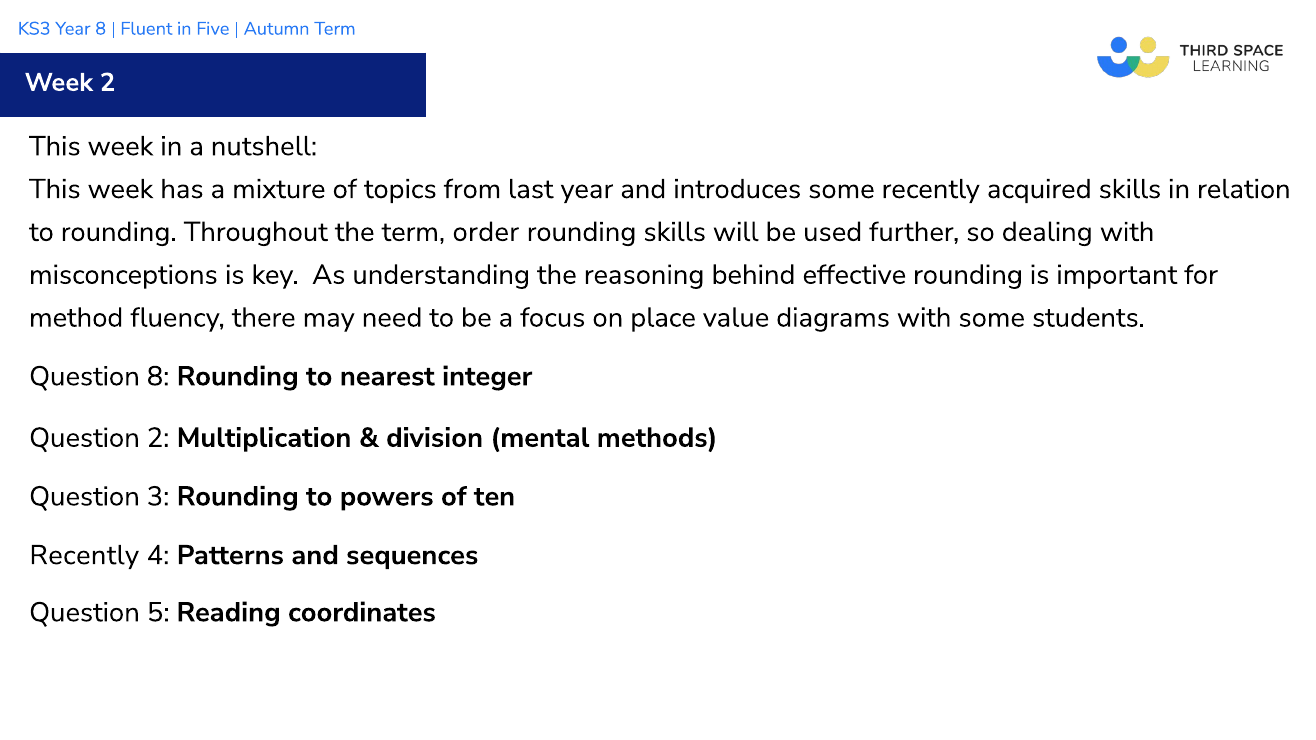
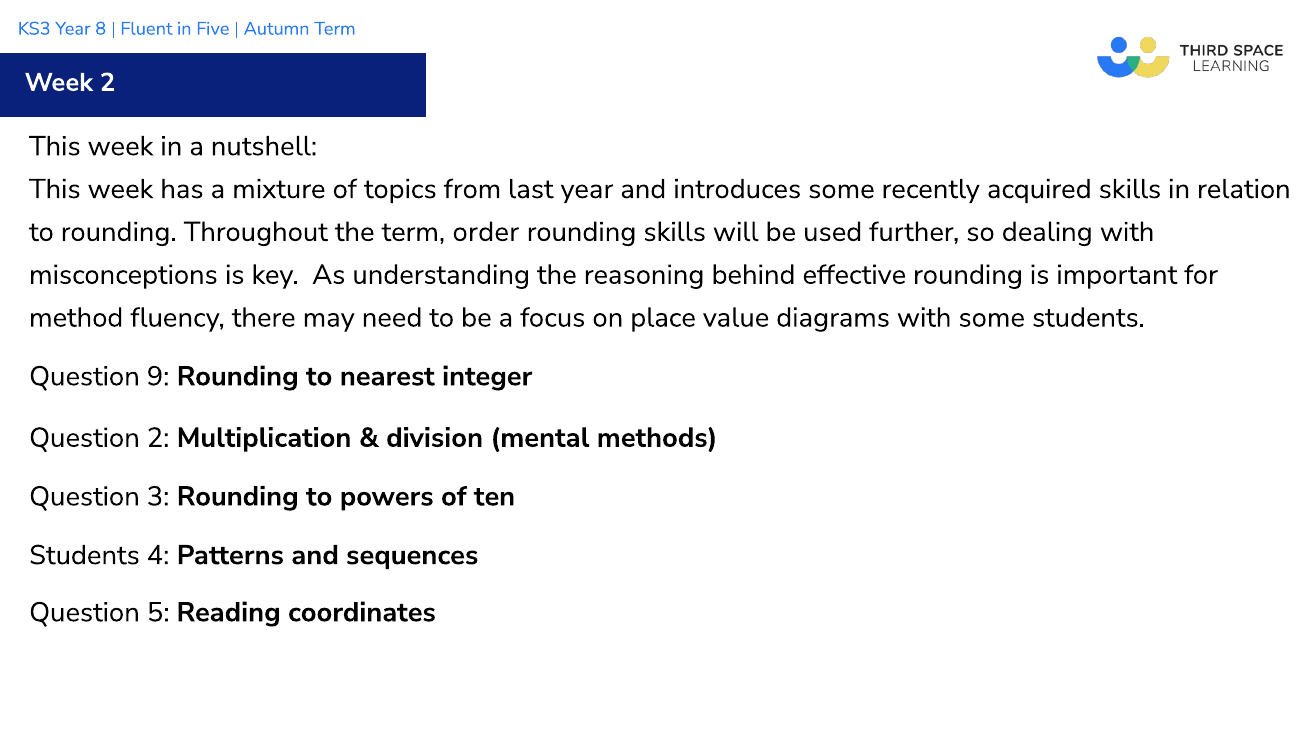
Question 8: 8 -> 9
Recently at (84, 555): Recently -> Students
